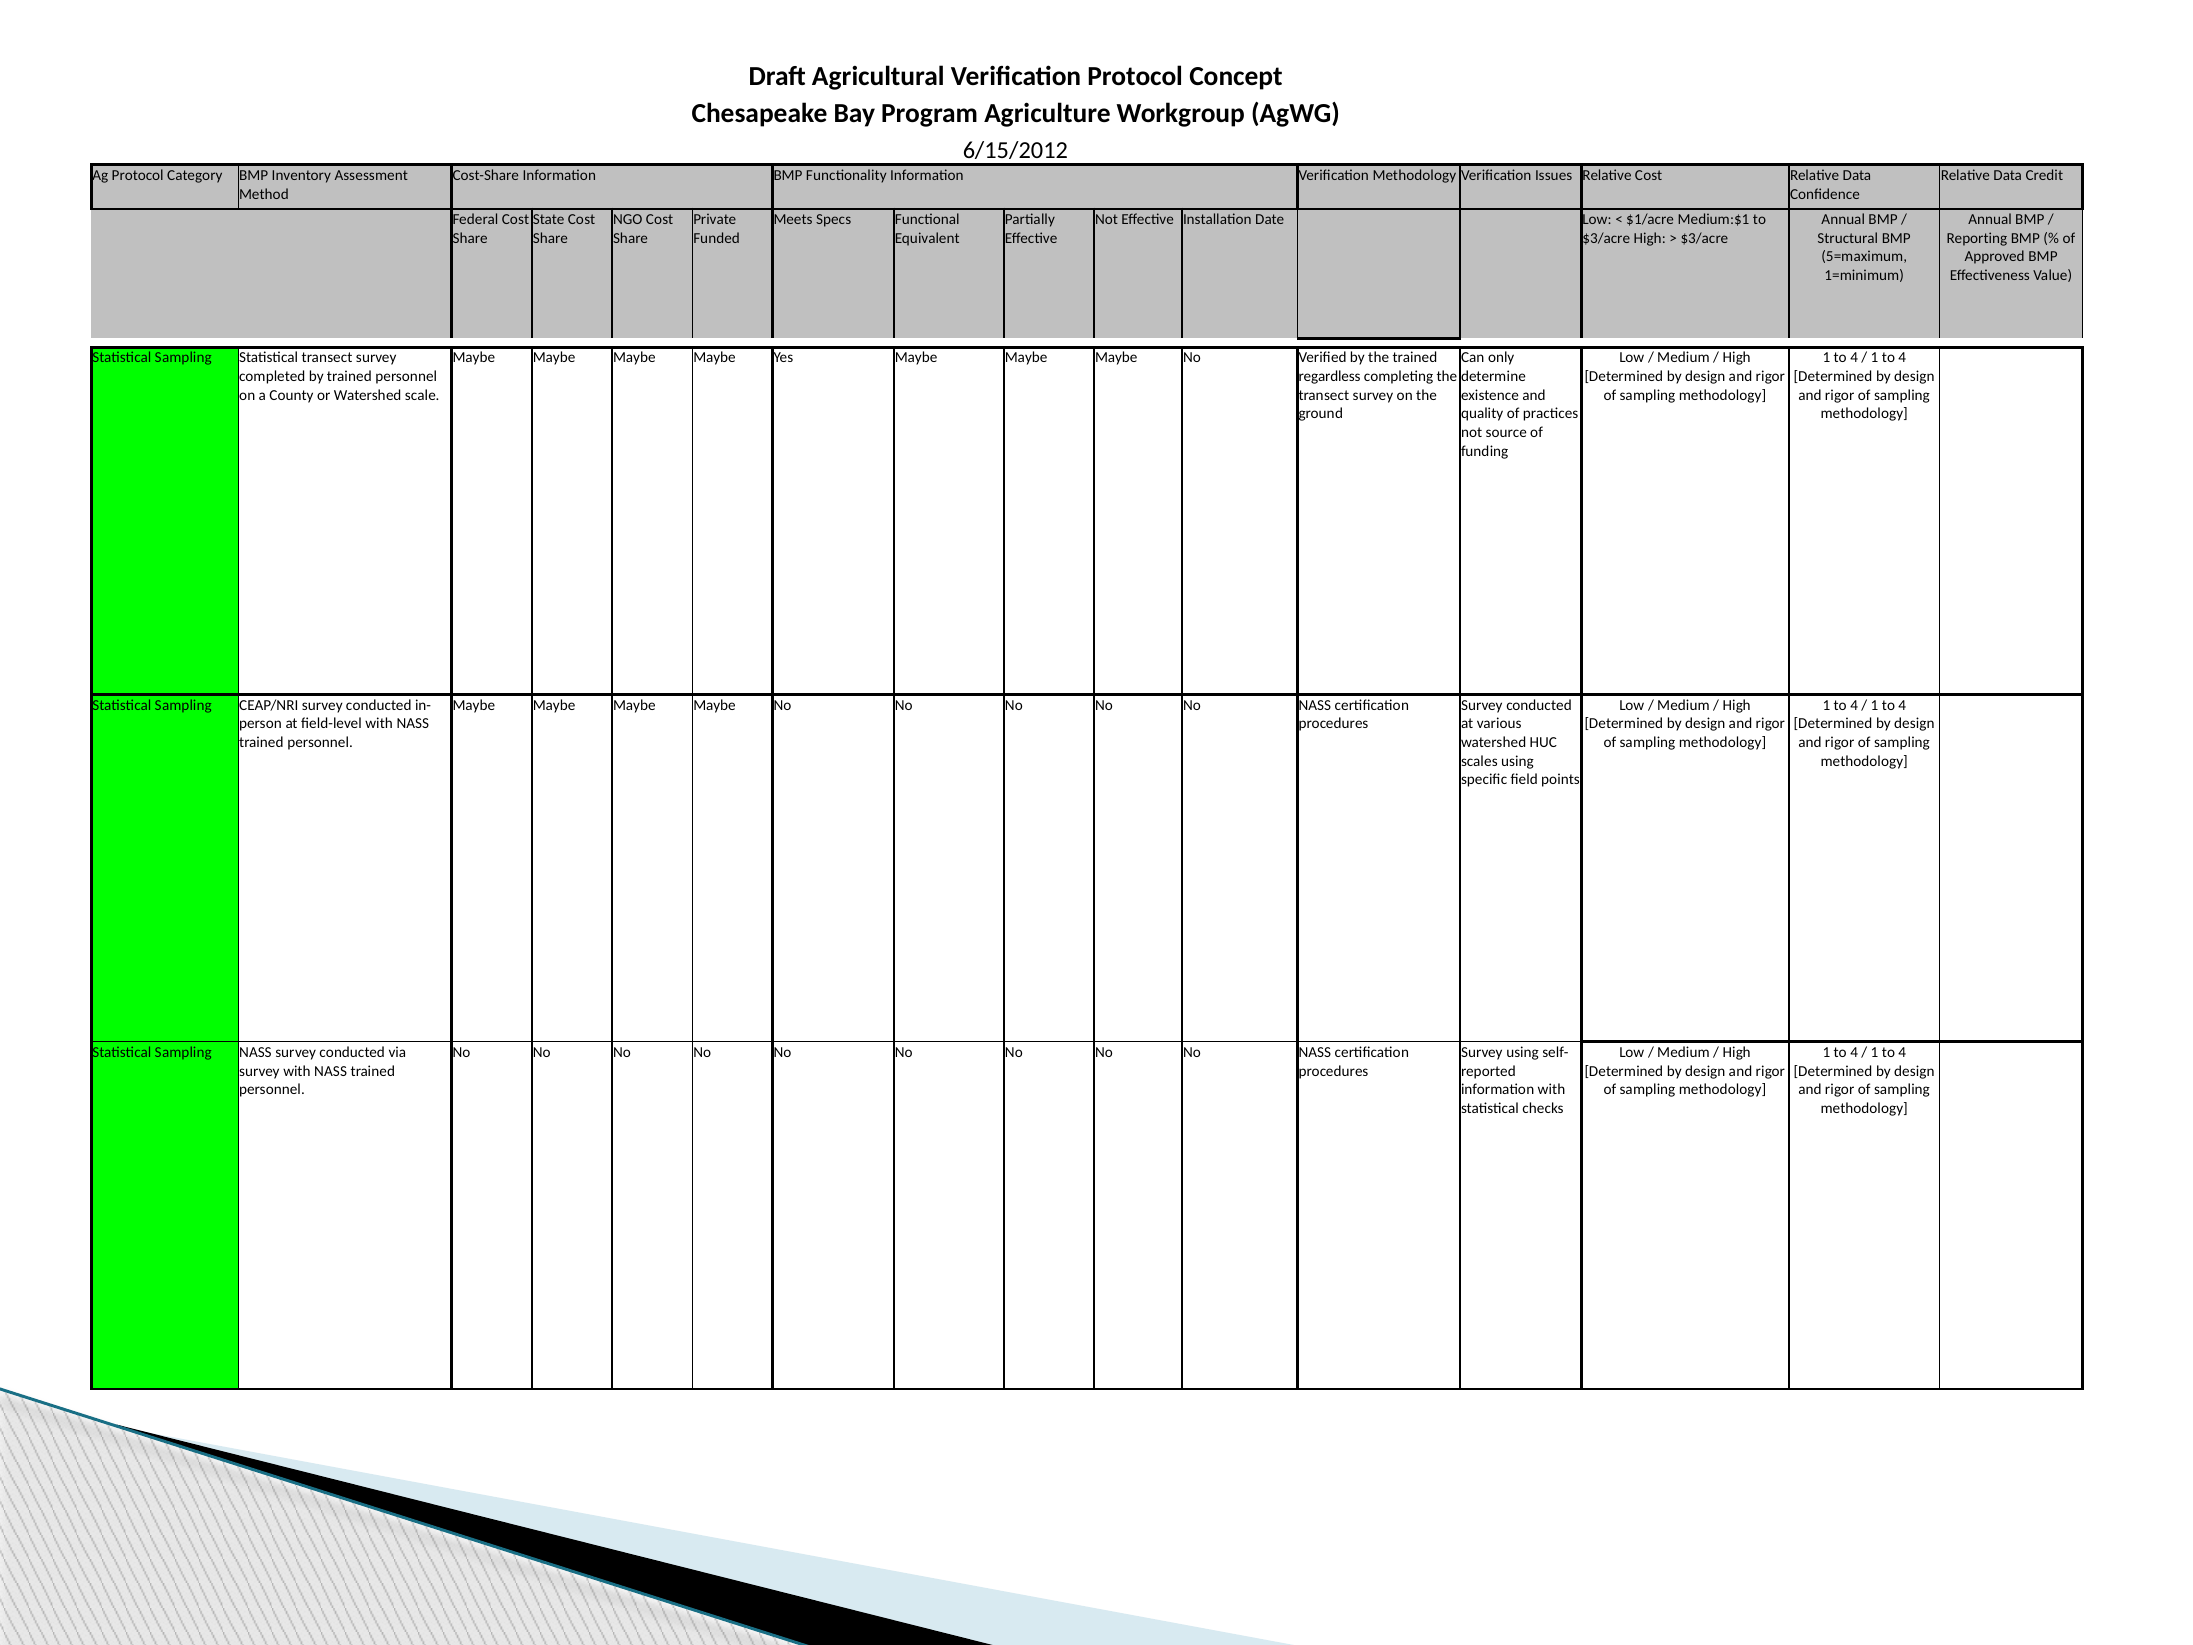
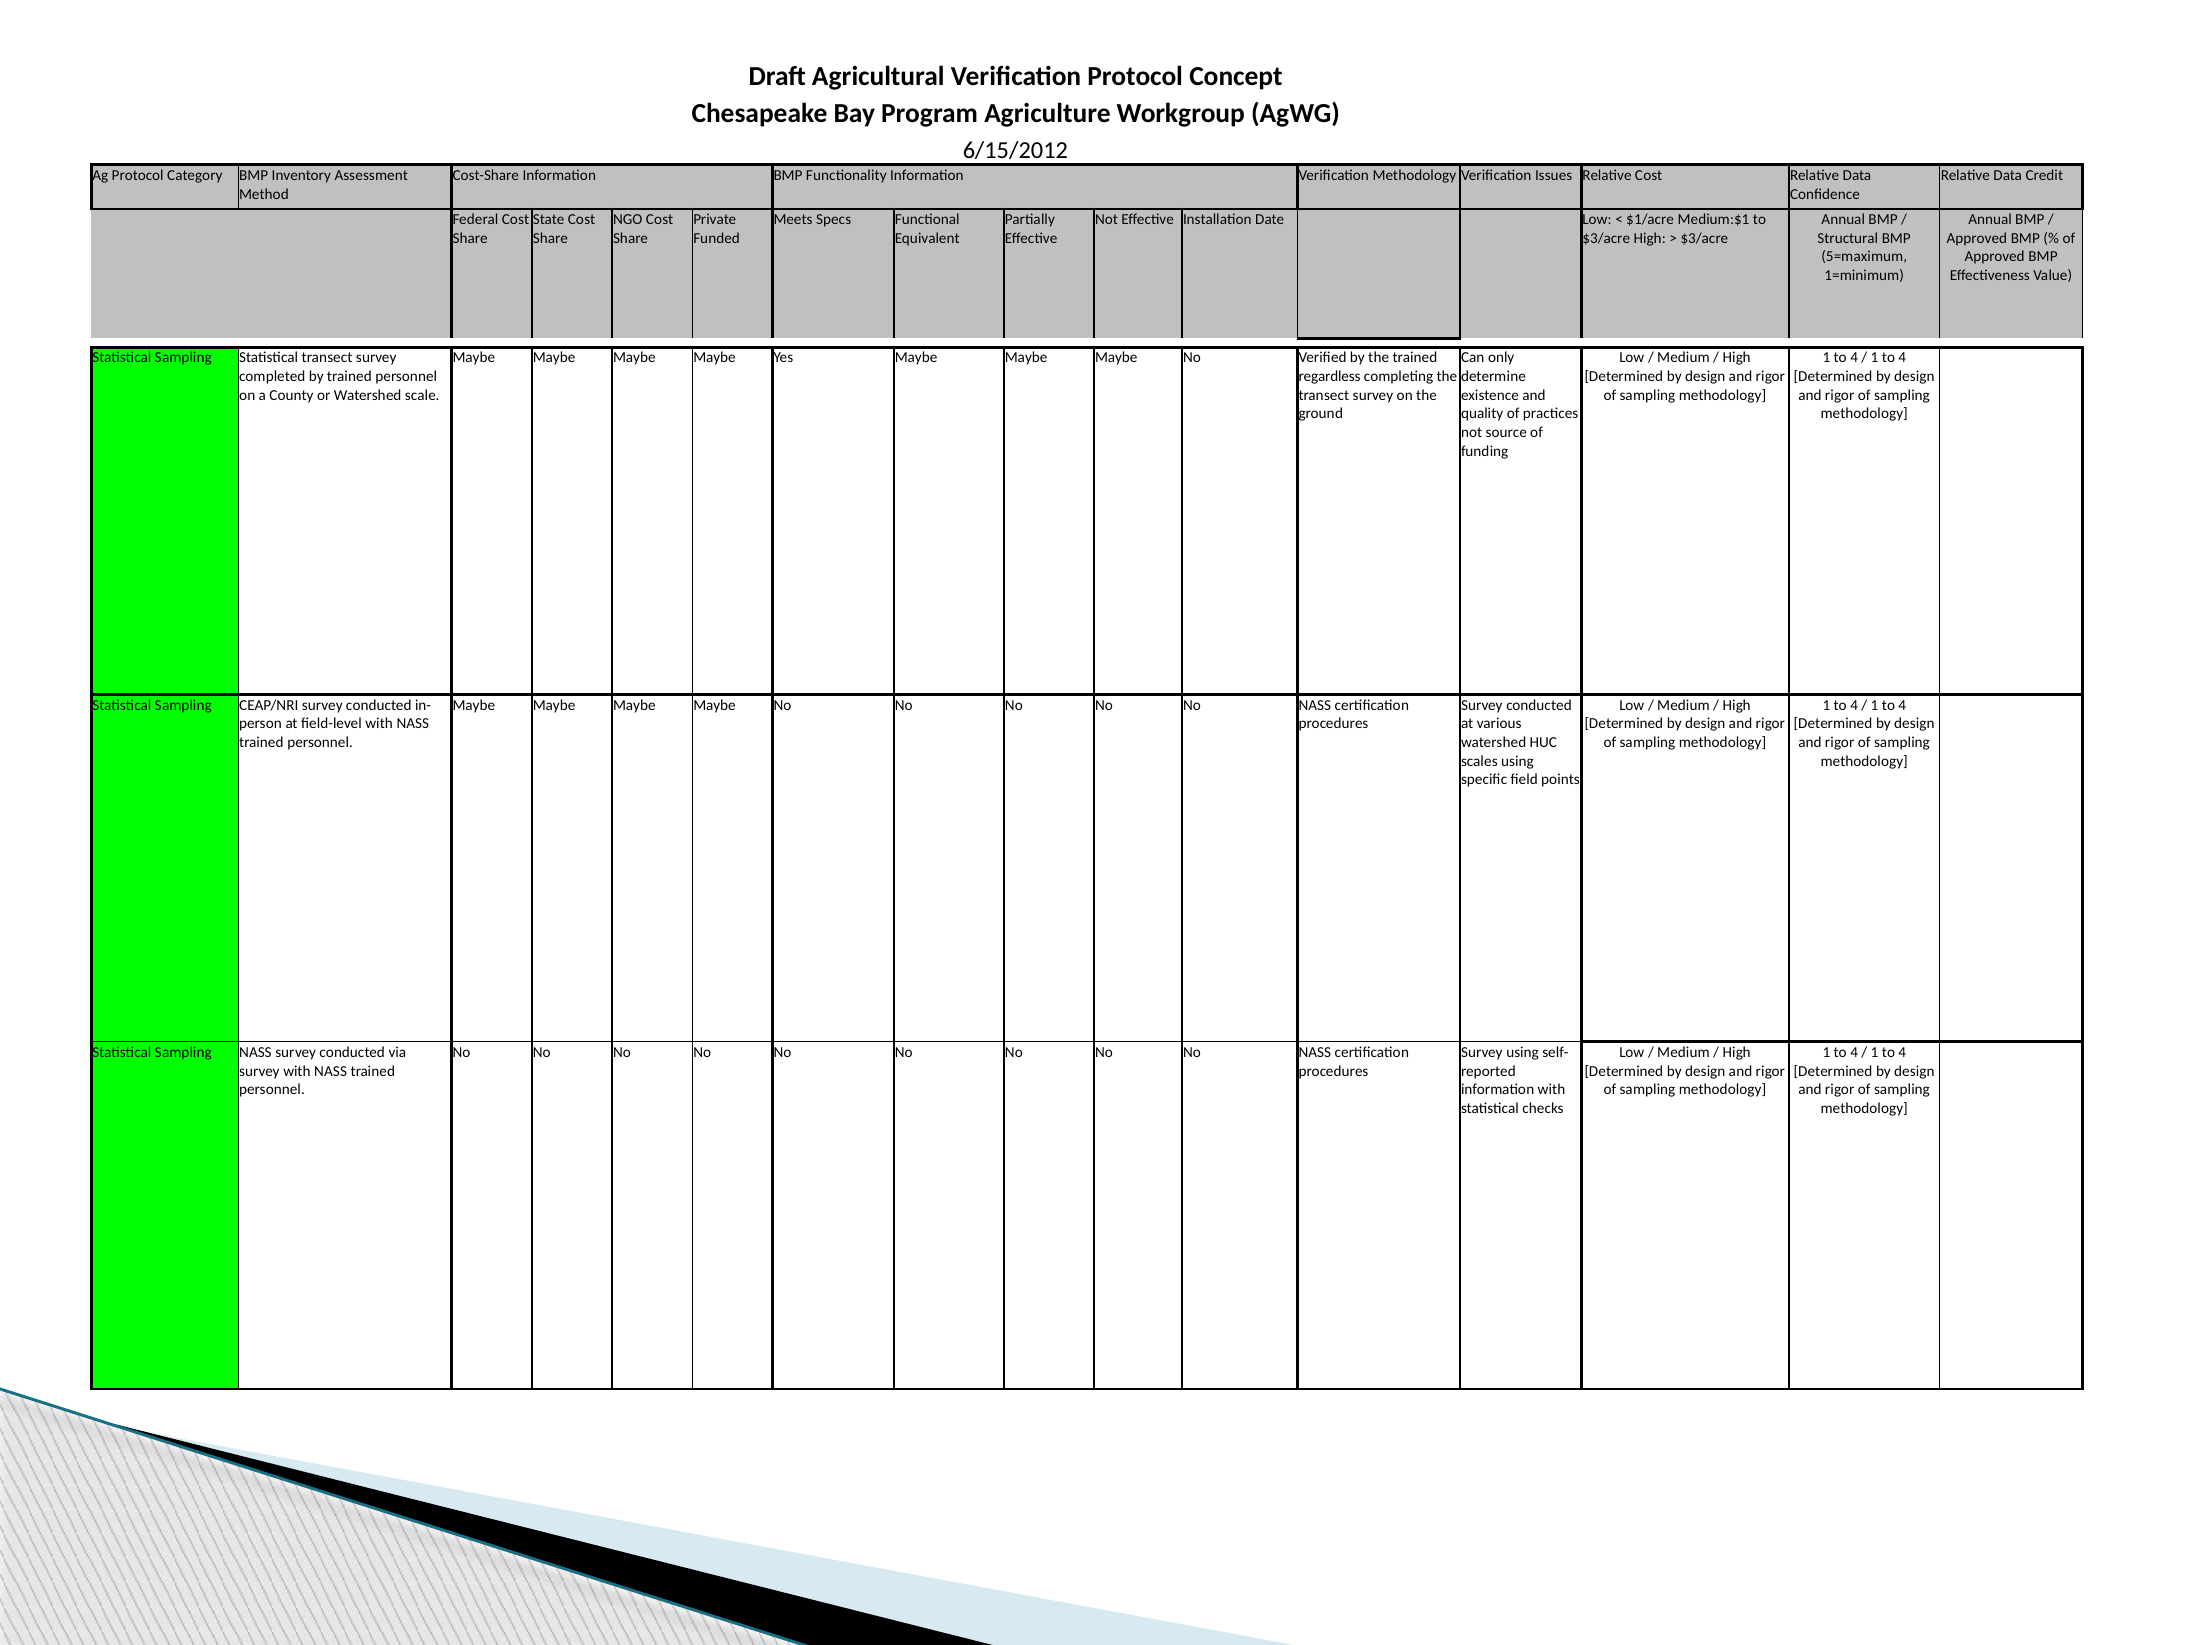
Reporting at (1977, 238): Reporting -> Approved
